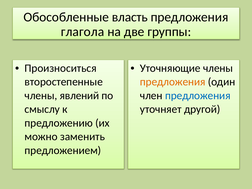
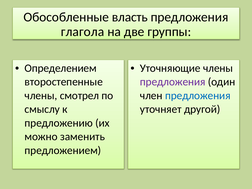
Произноситься: Произноситься -> Определением
предложения at (173, 82) colour: orange -> purple
явлений: явлений -> смотрел
